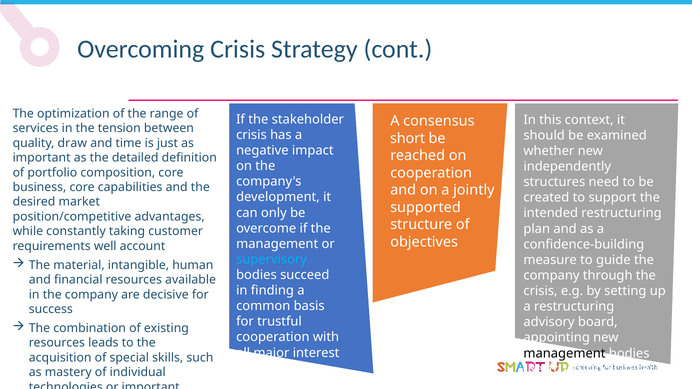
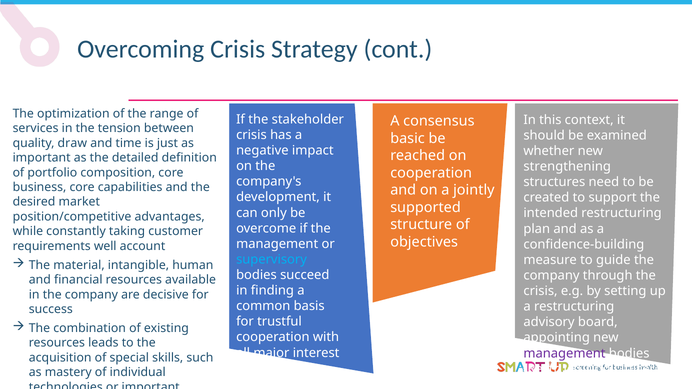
short: short -> basic
independently: independently -> strengthening
management at (564, 353) colour: black -> purple
